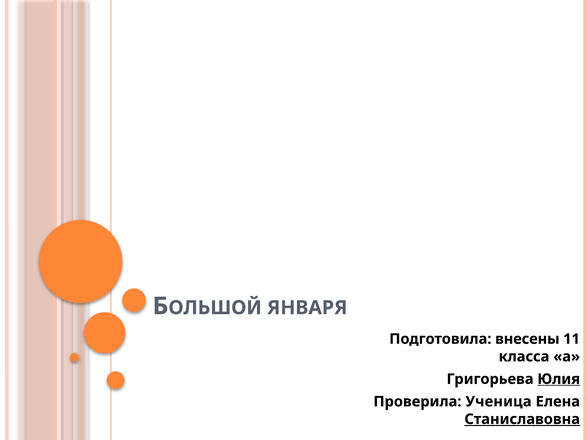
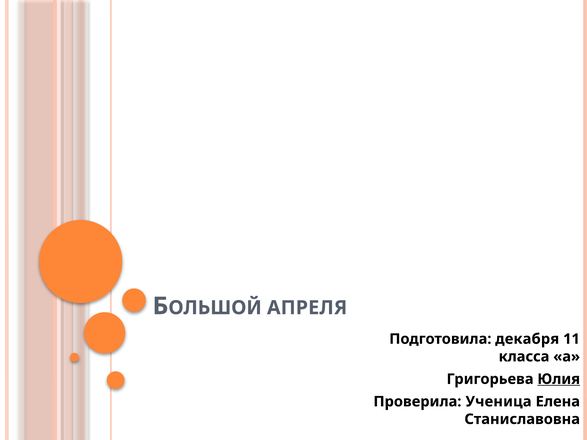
ЯНВАРЯ: ЯНВАРЯ -> АПРЕЛЯ
внесены: внесены -> декабря
Станиславовна underline: present -> none
